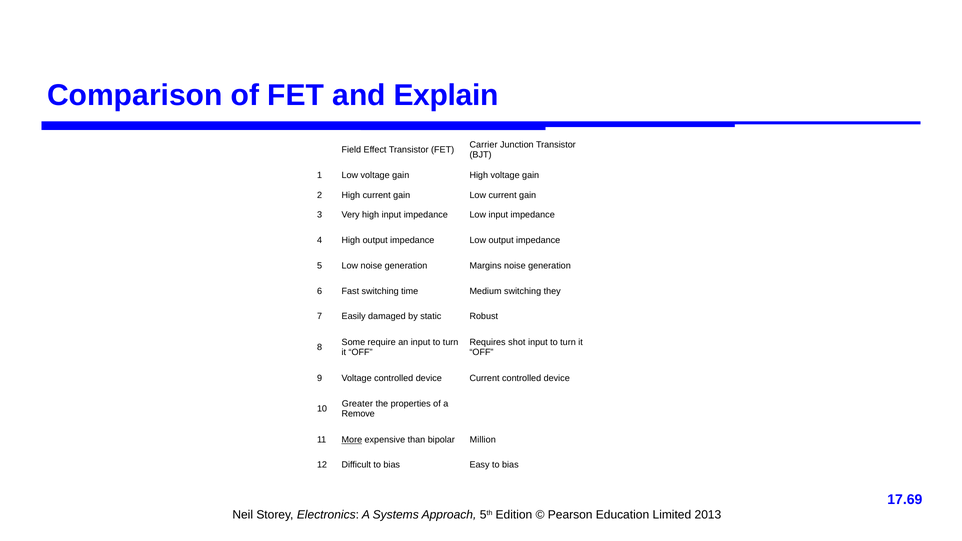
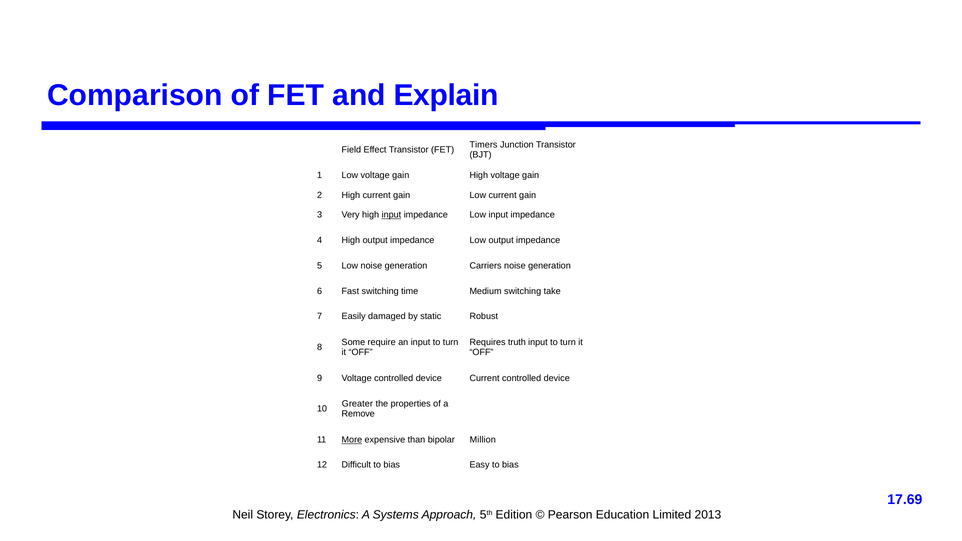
Carrier: Carrier -> Timers
input at (391, 215) underline: none -> present
Margins: Margins -> Carriers
they: they -> take
shot: shot -> truth
